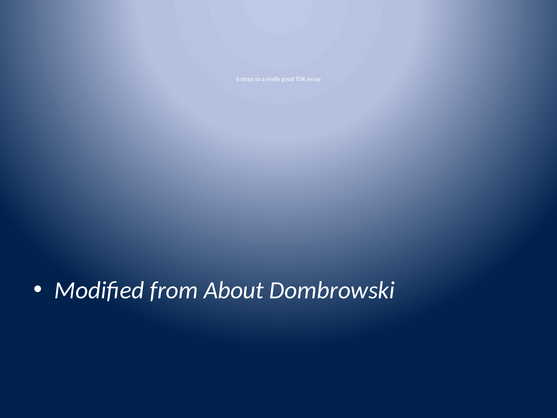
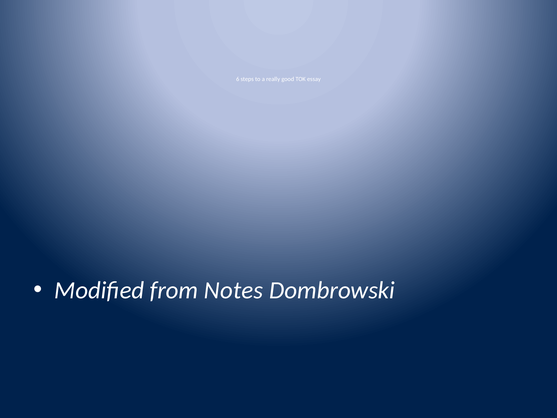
About: About -> Notes
